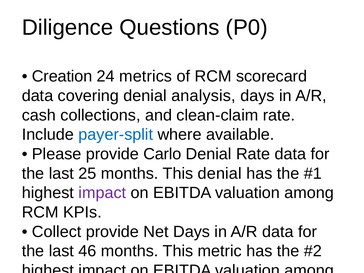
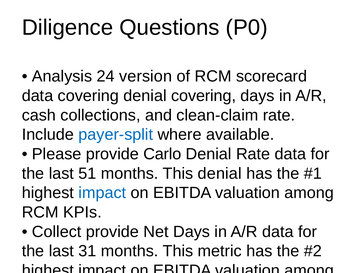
Creation: Creation -> Analysis
metrics: metrics -> version
denial analysis: analysis -> covering
25: 25 -> 51
impact at (102, 193) colour: purple -> blue
46: 46 -> 31
